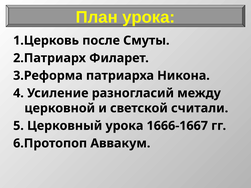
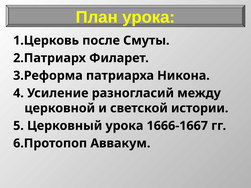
считали: считали -> истории
